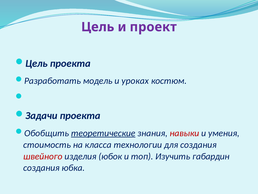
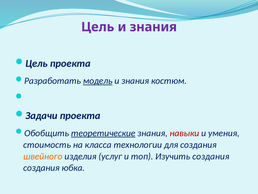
Цель и проект: проект -> знания
модель underline: none -> present
уроках at (135, 81): уроках -> знания
швейного colour: red -> orange
юбок: юбок -> услуг
Изучить габардин: габардин -> создания
